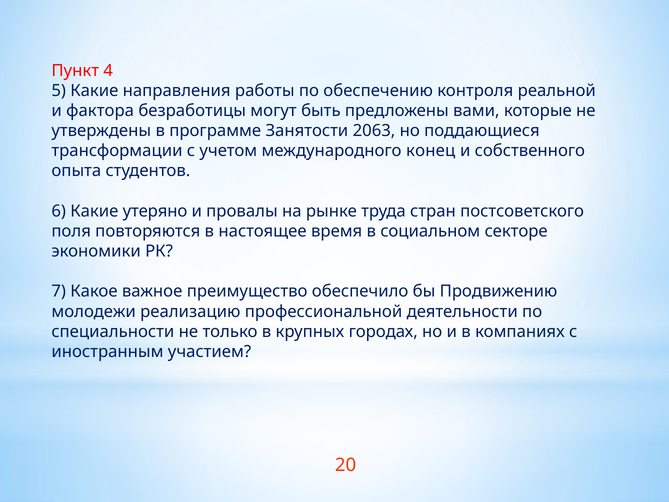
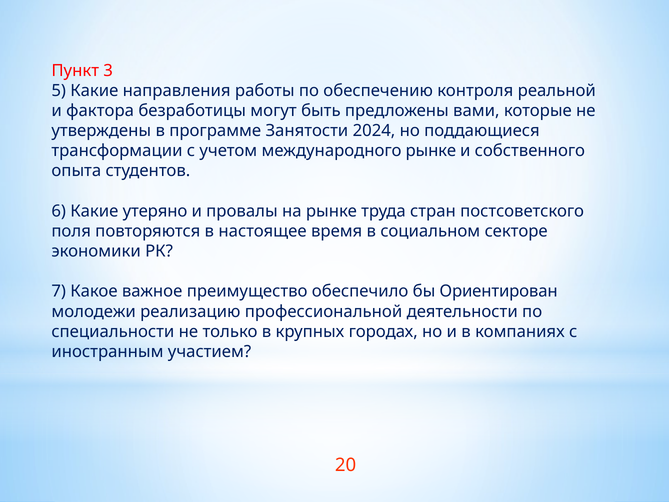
4: 4 -> 3
2063: 2063 -> 2024
международного конец: конец -> рынке
Продвижению: Продвижению -> Ориентирован
